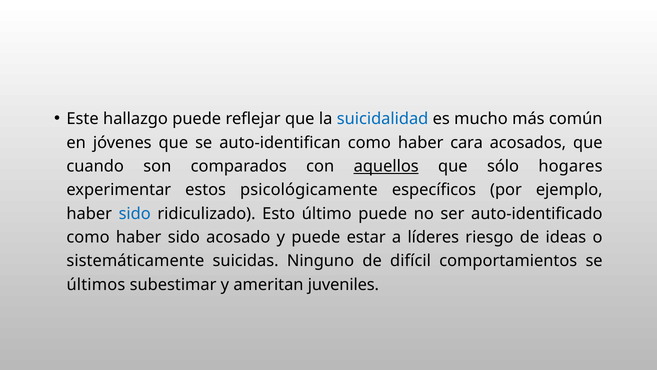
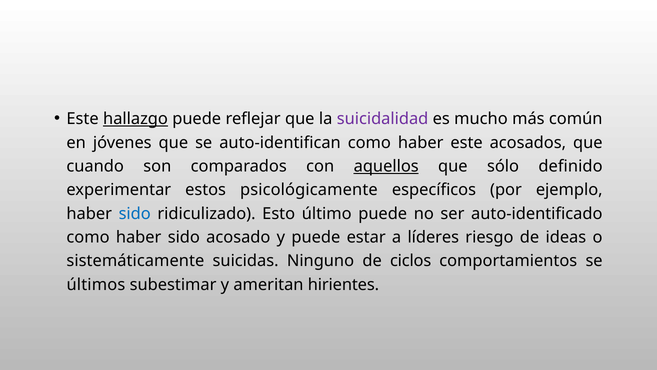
hallazgo underline: none -> present
suicidalidad colour: blue -> purple
haber cara: cara -> este
hogares: hogares -> definido
difícil: difícil -> ciclos
juveniles: juveniles -> hirientes
